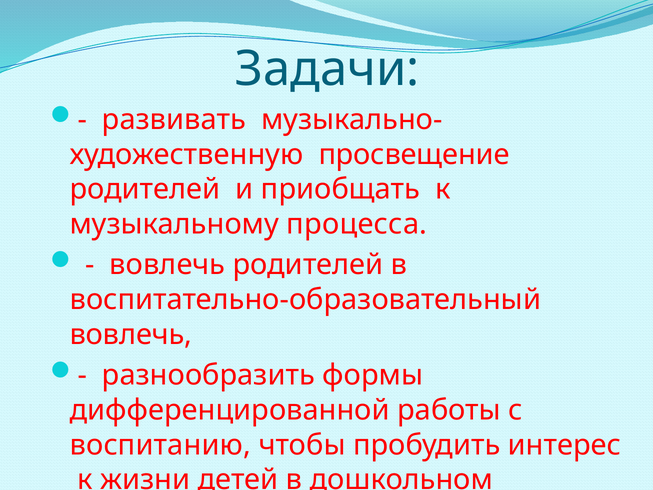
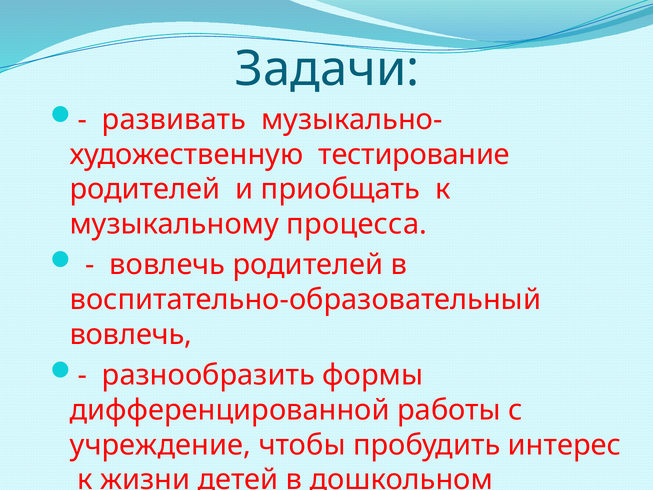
просвещение: просвещение -> тестирование
воспитанию: воспитанию -> учреждение
